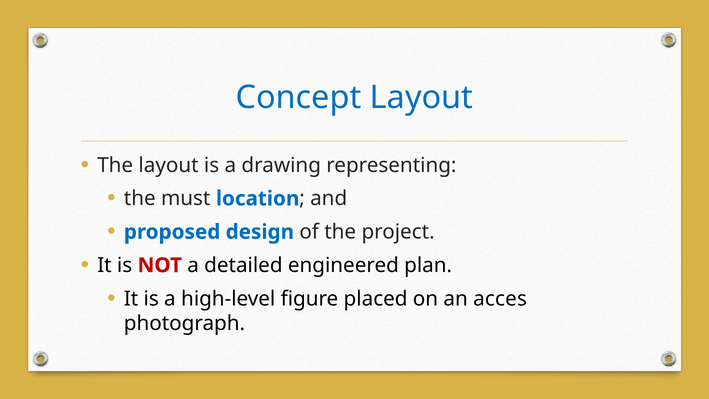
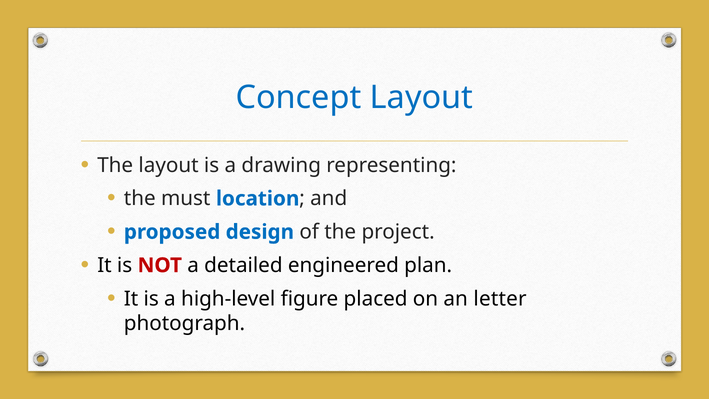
acces: acces -> letter
